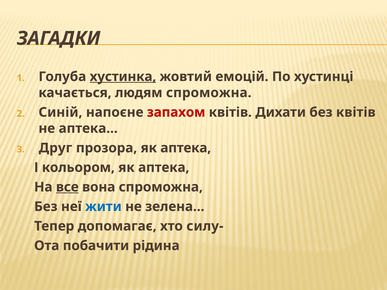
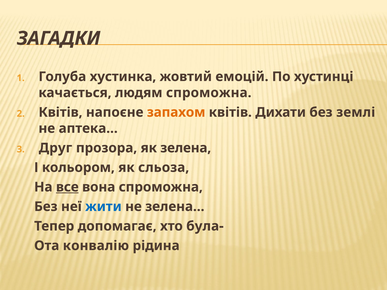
хустинка underline: present -> none
Синій at (60, 112): Синій -> Квітів
запахом colour: red -> orange
без квітів: квітів -> землі
прозора як аптека: аптека -> зелена
кольором як аптека: аптека -> сльоза
силу-: силу- -> була-
побачити: побачити -> конвалію
